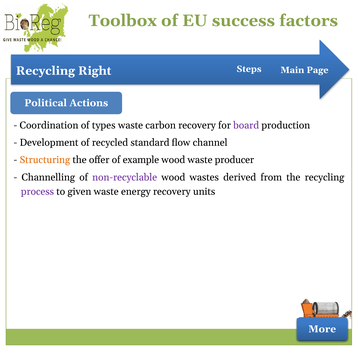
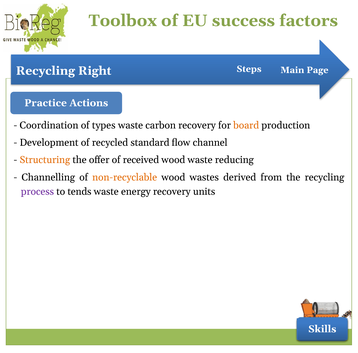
Political: Political -> Practice
board colour: purple -> orange
example: example -> received
producer: producer -> reducing
non-recyclable colour: purple -> orange
given: given -> tends
More: More -> Skills
